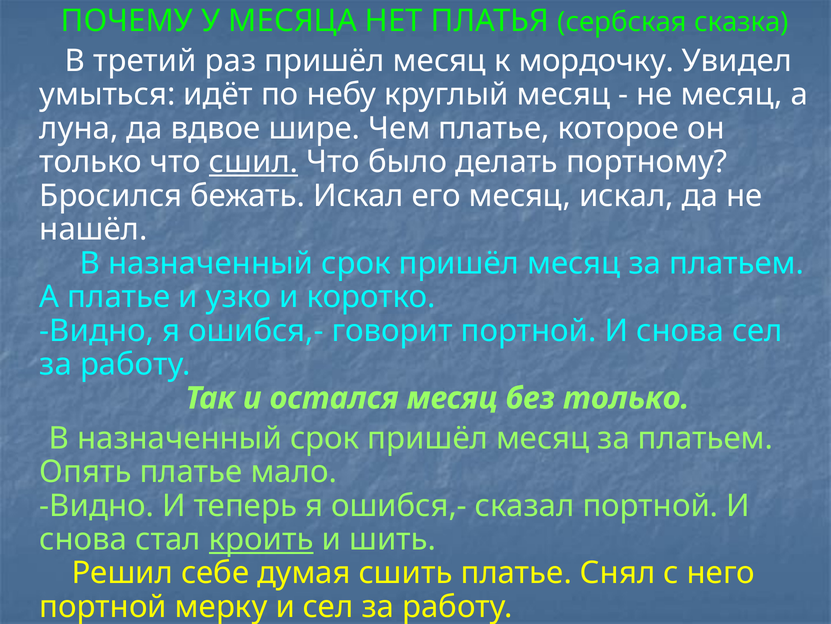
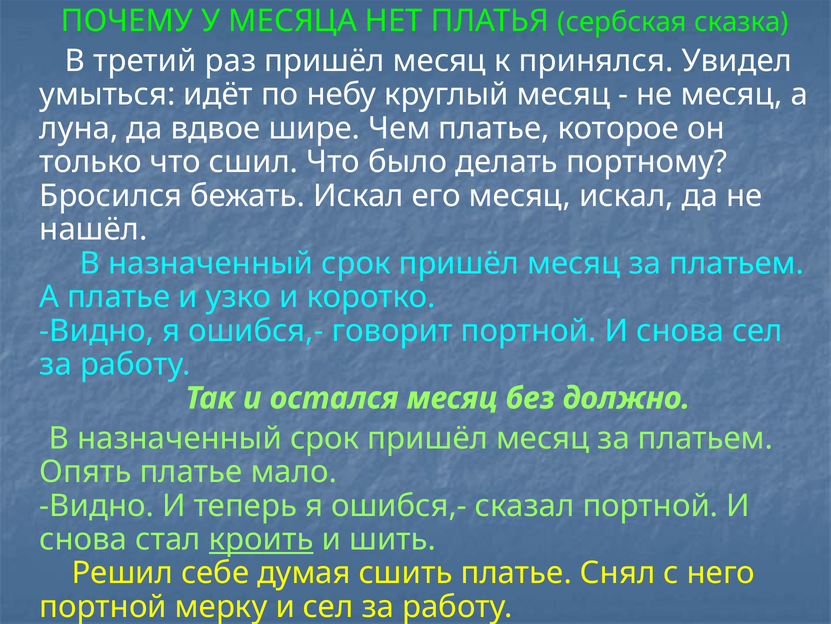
мордочку: мордочку -> принялся
сшил underline: present -> none
без только: только -> должно
